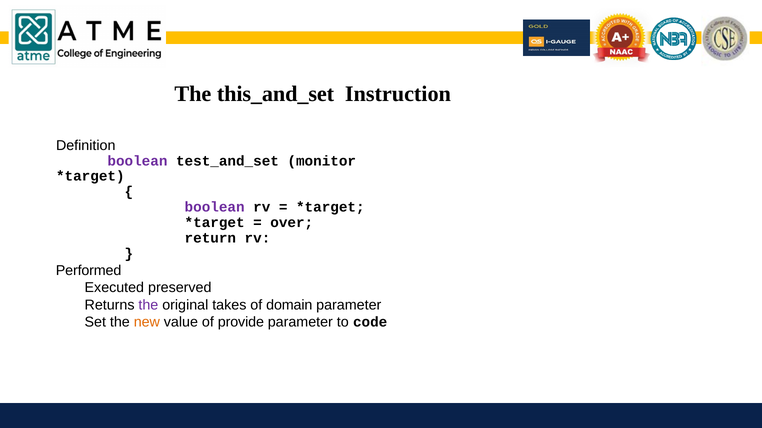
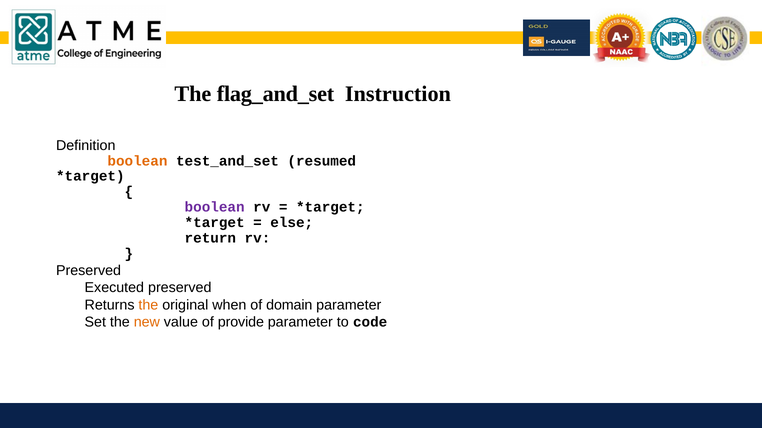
this_and_set: this_and_set -> flag_and_set
boolean at (137, 161) colour: purple -> orange
monitor: monitor -> resumed
over: over -> else
Performed at (89, 271): Performed -> Preserved
the at (148, 305) colour: purple -> orange
takes: takes -> when
